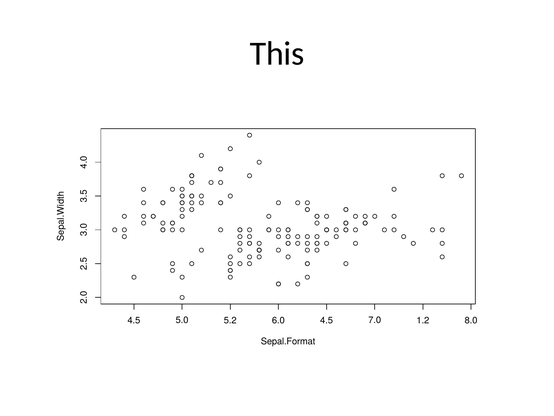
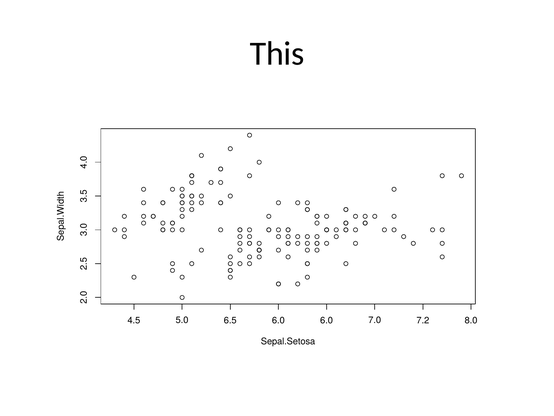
5.2: 5.2 -> 6.5
6.0 4.5: 4.5 -> 6.0
1.2: 1.2 -> 7.2
Sepal.Format: Sepal.Format -> Sepal.Setosa
